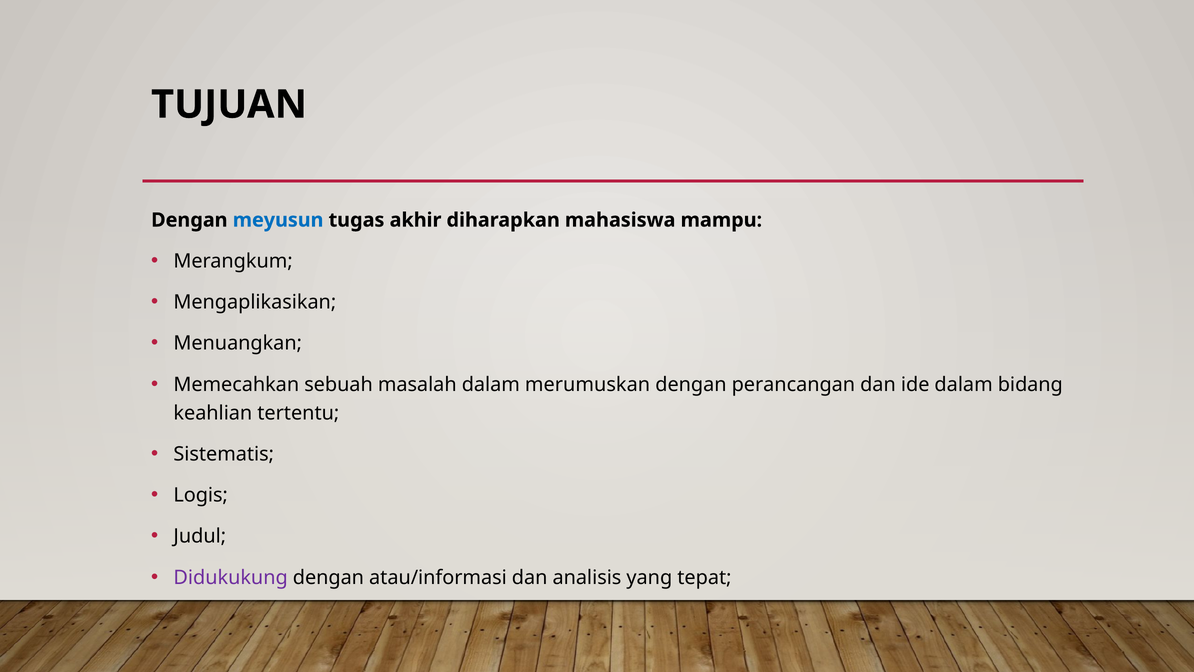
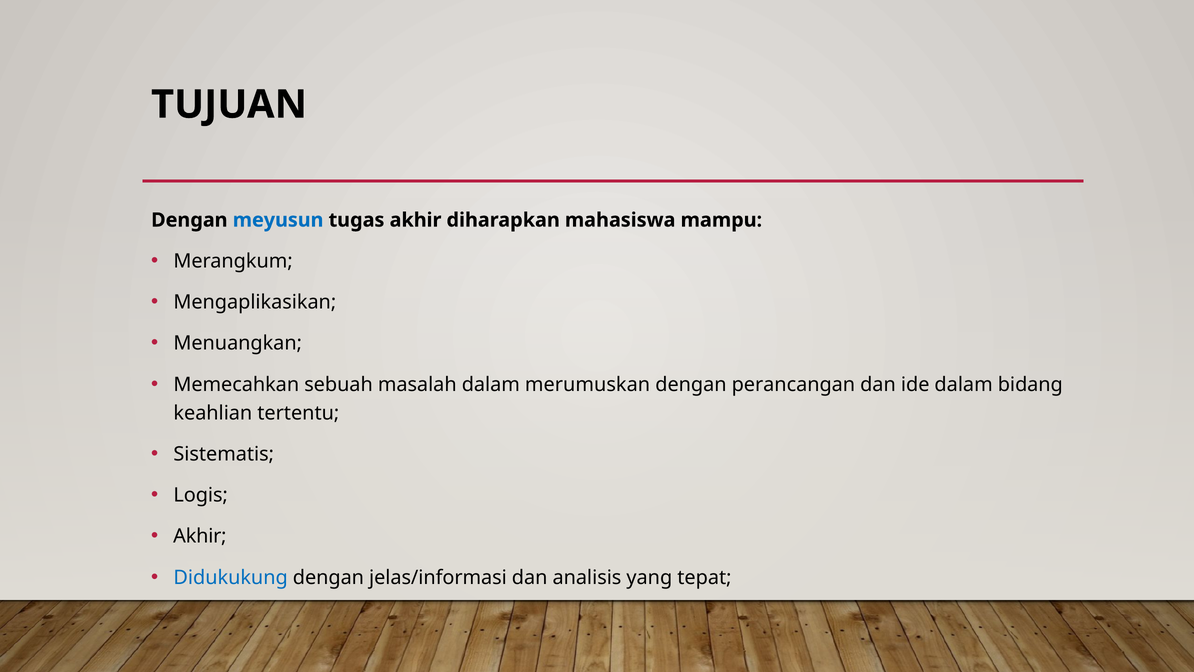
Judul at (200, 536): Judul -> Akhir
Didukukung colour: purple -> blue
atau/informasi: atau/informasi -> jelas/informasi
